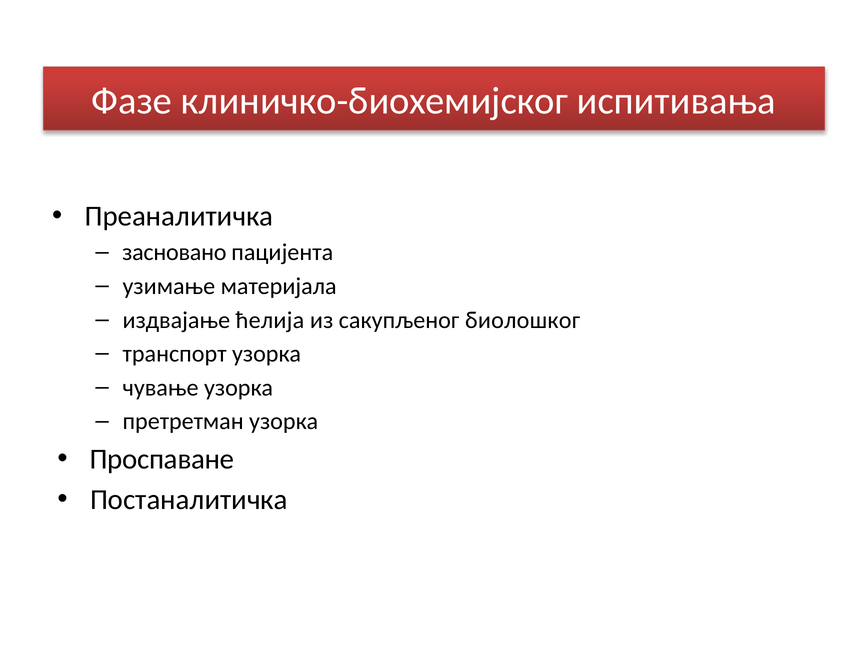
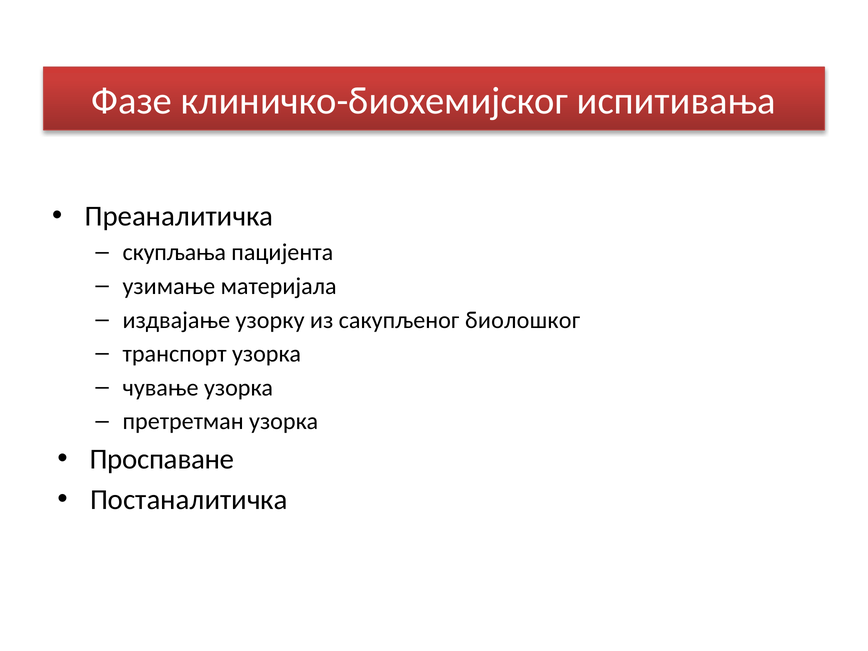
засновано: засновано -> скупљања
ћелија: ћелија -> узорку
